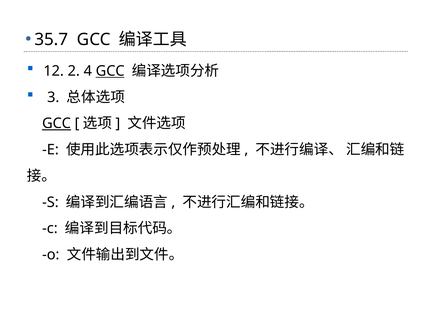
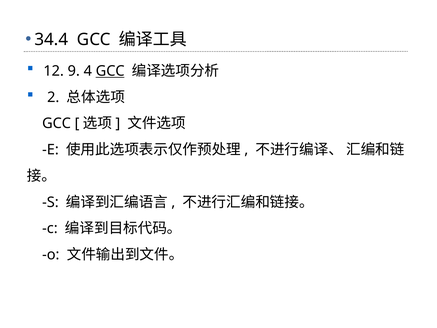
35.7: 35.7 -> 34.4
2: 2 -> 9
3: 3 -> 2
GCC at (57, 123) underline: present -> none
